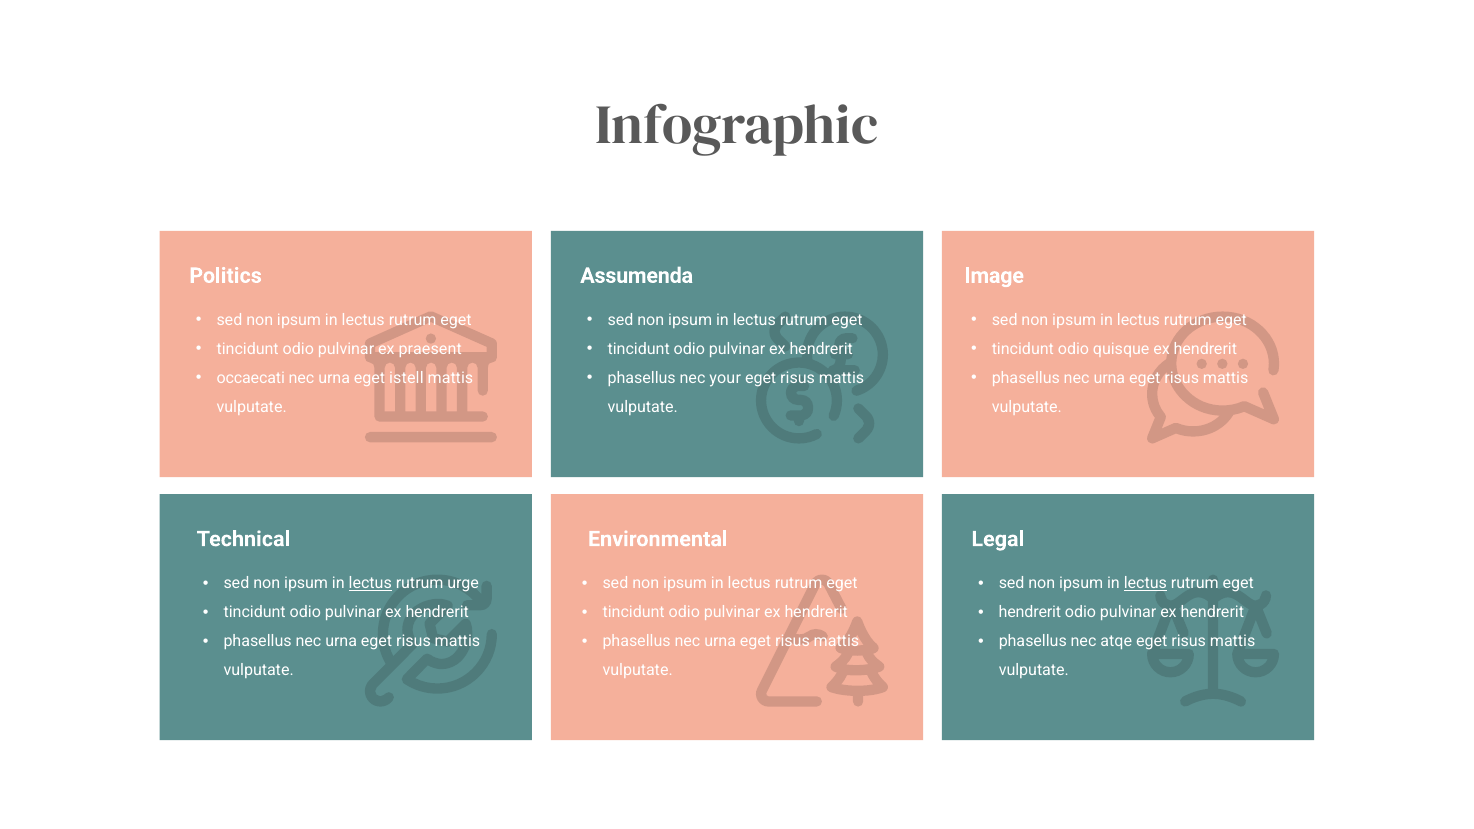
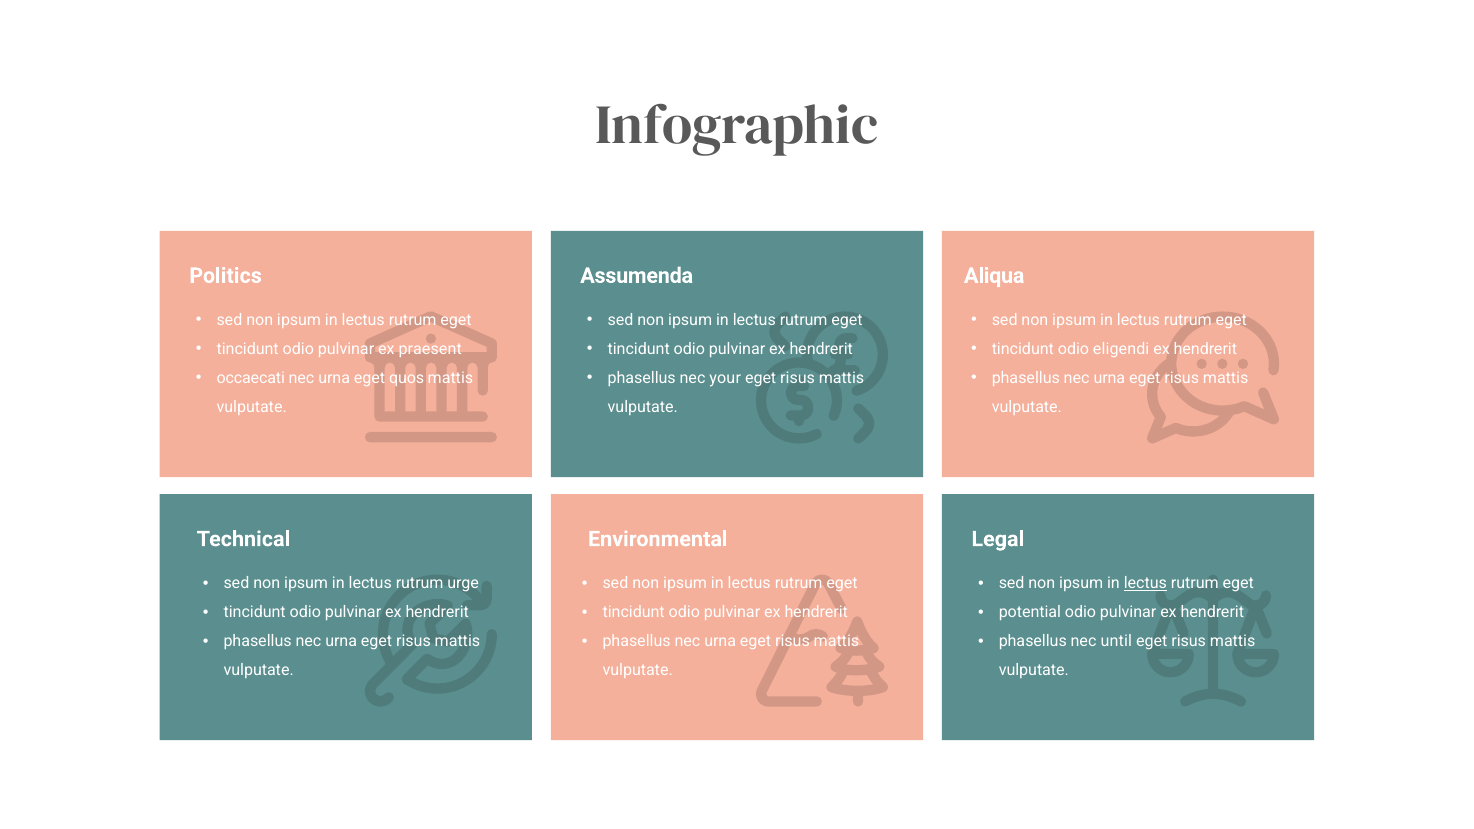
Image: Image -> Aliqua
quisque: quisque -> eligendi
istell: istell -> quos
lectus at (370, 584) underline: present -> none
hendrerit at (1030, 613): hendrerit -> potential
atqe: atqe -> until
